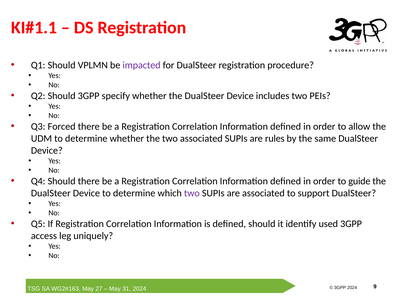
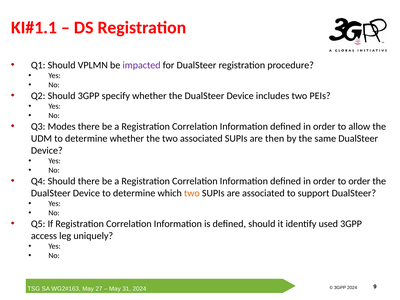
Forced: Forced -> Modes
rules: rules -> then
to guide: guide -> order
two at (192, 193) colour: purple -> orange
